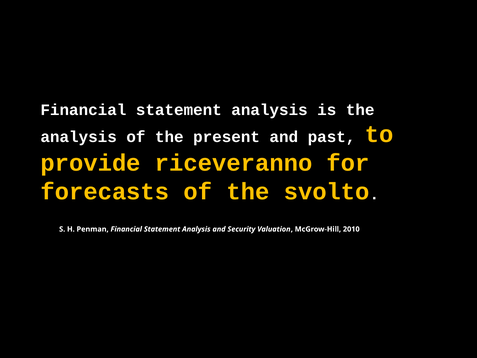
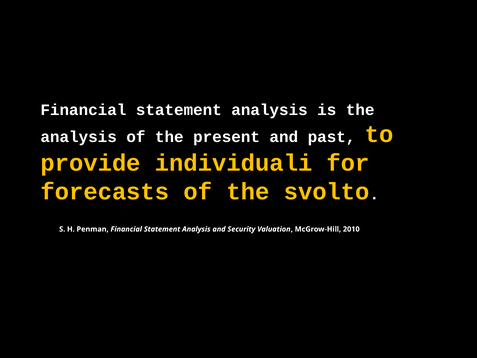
riceveranno: riceveranno -> individuali
